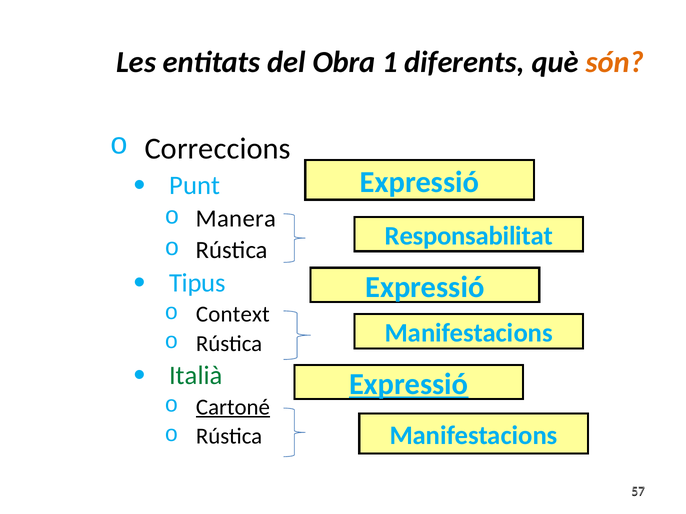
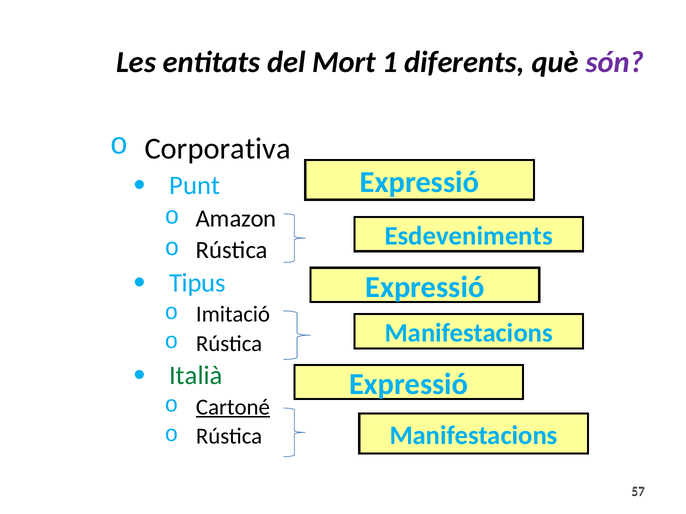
Obra: Obra -> Mort
són colour: orange -> purple
Correccions: Correccions -> Corporativa
Manera: Manera -> Amazon
Responsabilitat: Responsabilitat -> Esdeveniments
Context: Context -> Imitació
Expressió at (409, 385) underline: present -> none
